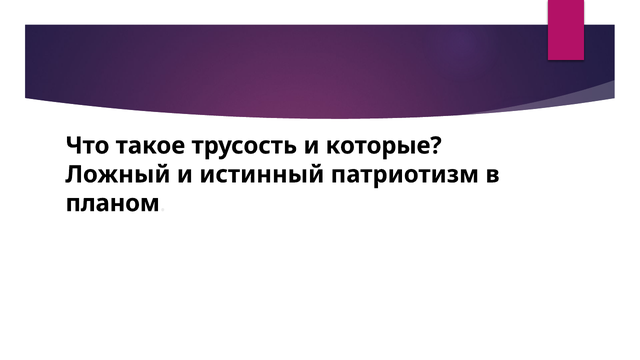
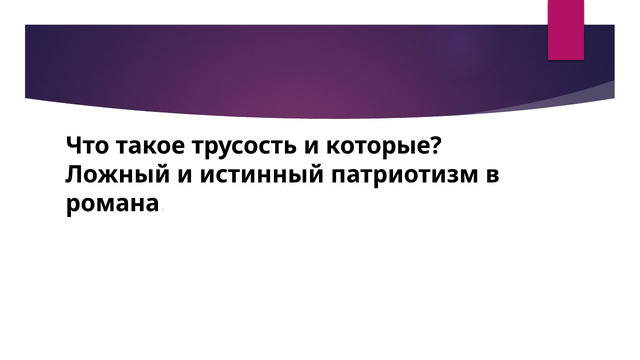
планом: планом -> романа
